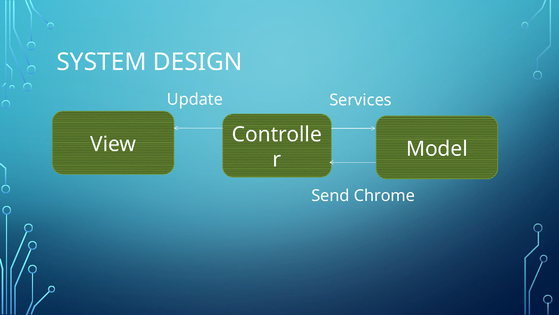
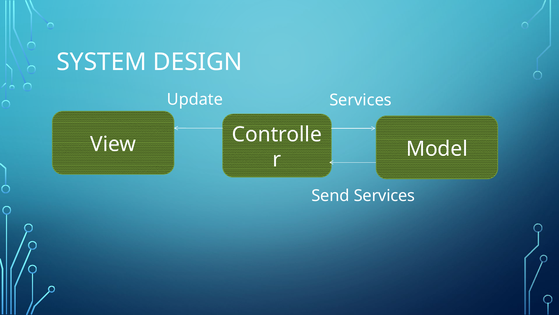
Send Chrome: Chrome -> Services
